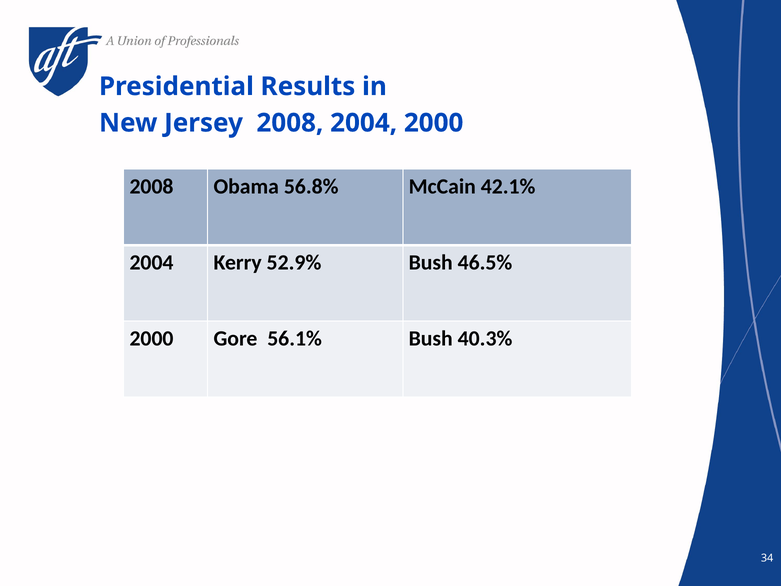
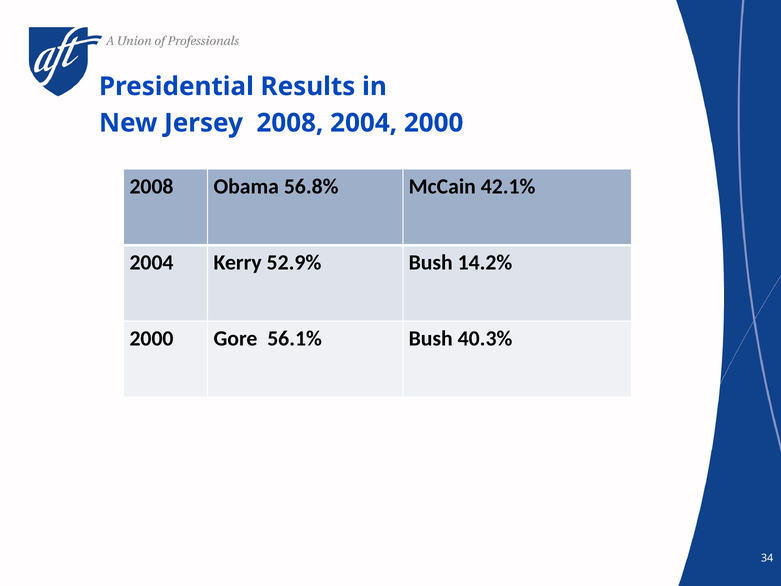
46.5%: 46.5% -> 14.2%
